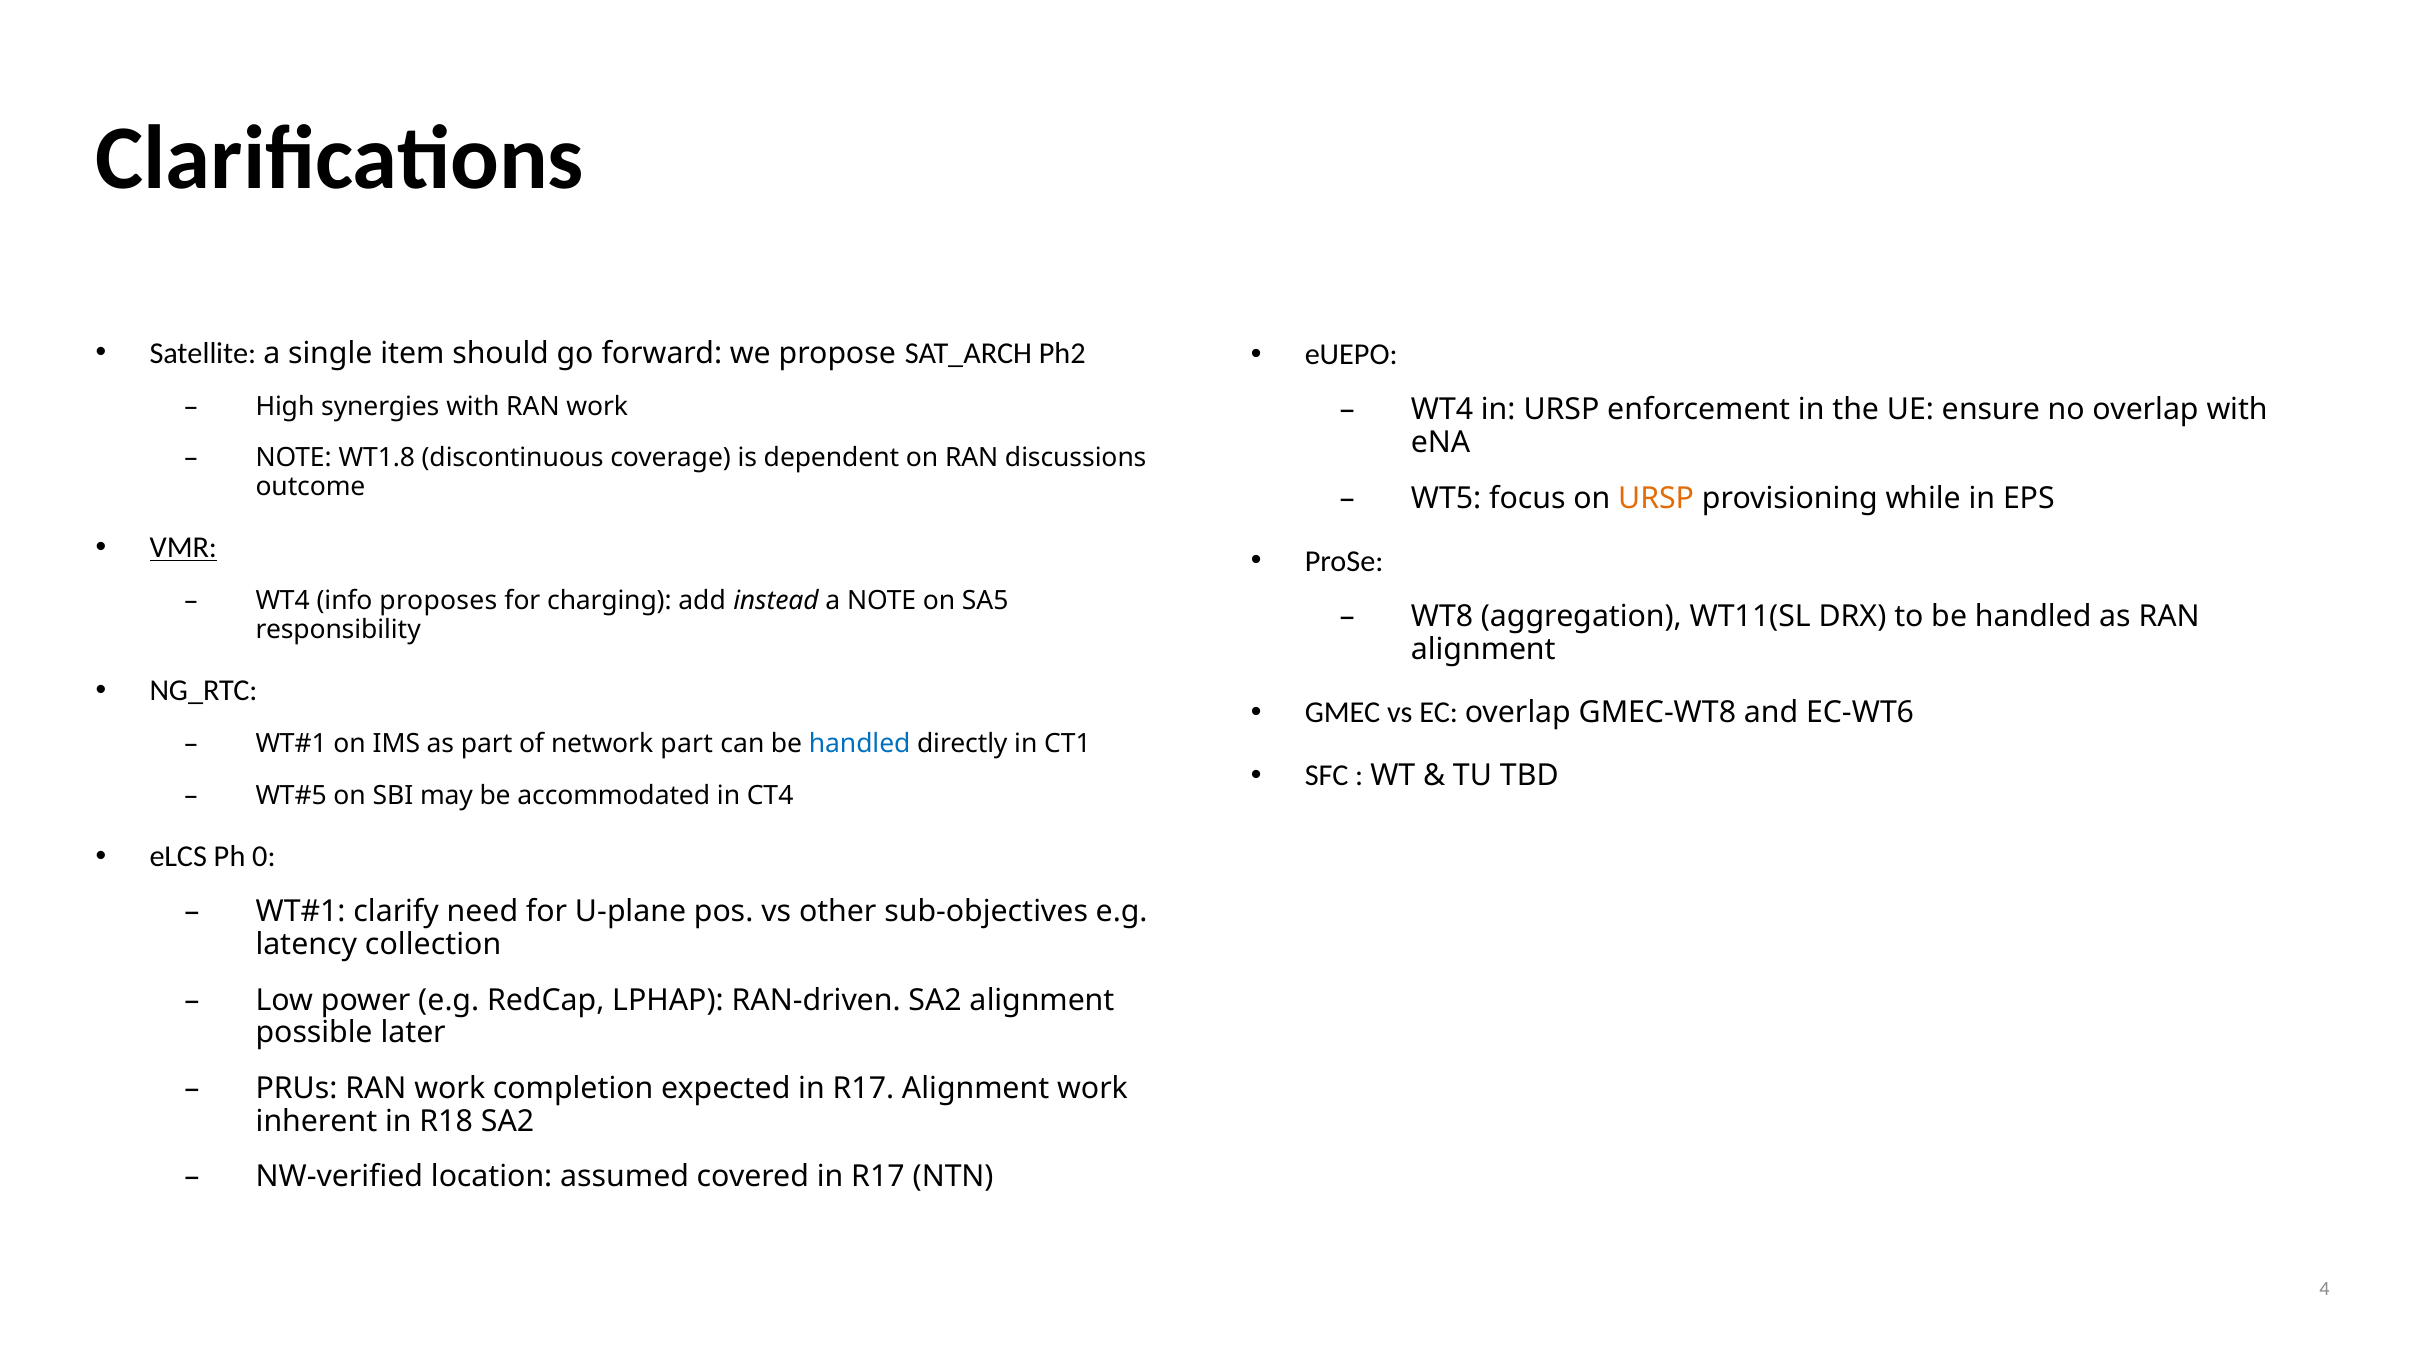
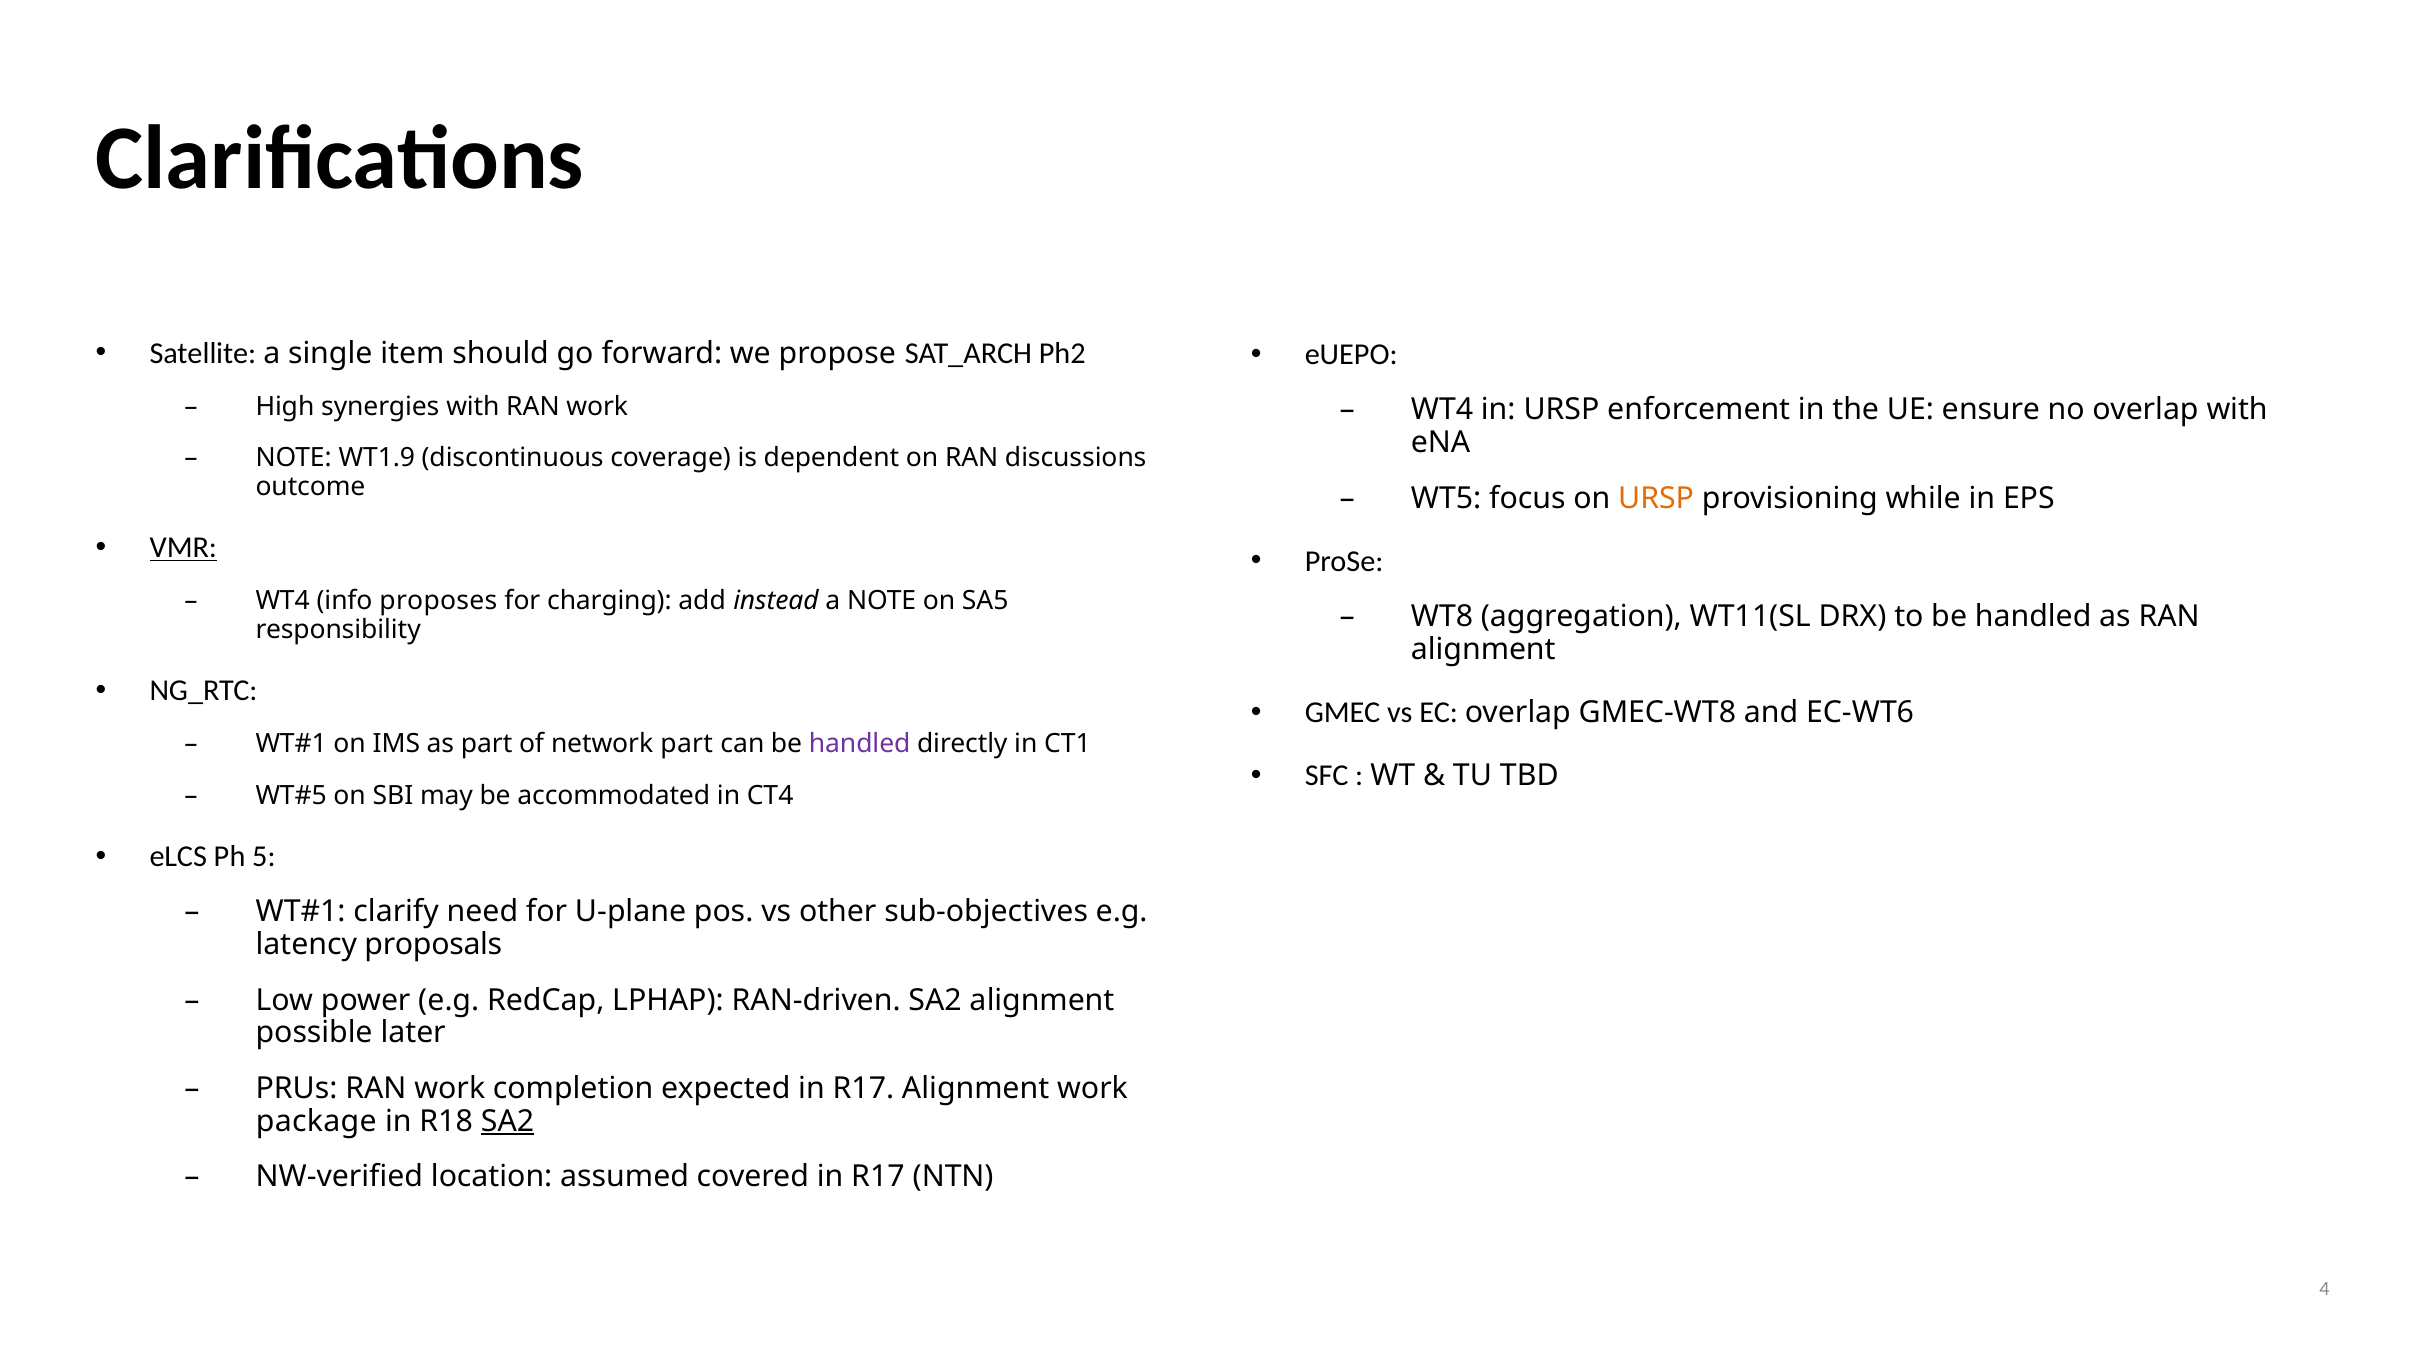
WT1.8: WT1.8 -> WT1.9
handled at (860, 744) colour: blue -> purple
0: 0 -> 5
collection: collection -> proposals
inherent: inherent -> package
SA2 at (508, 1121) underline: none -> present
